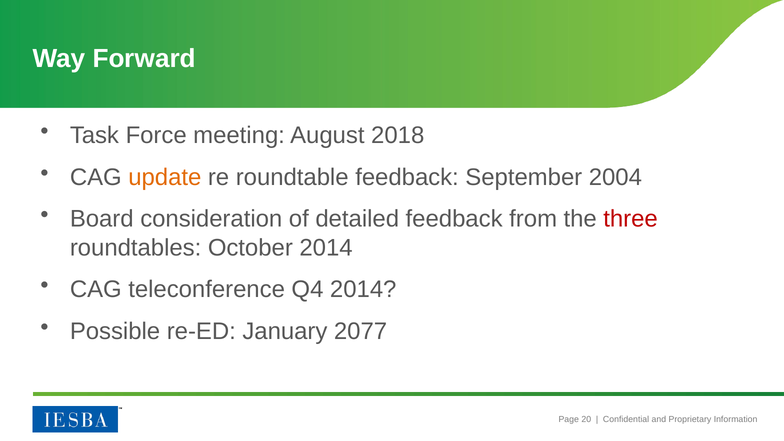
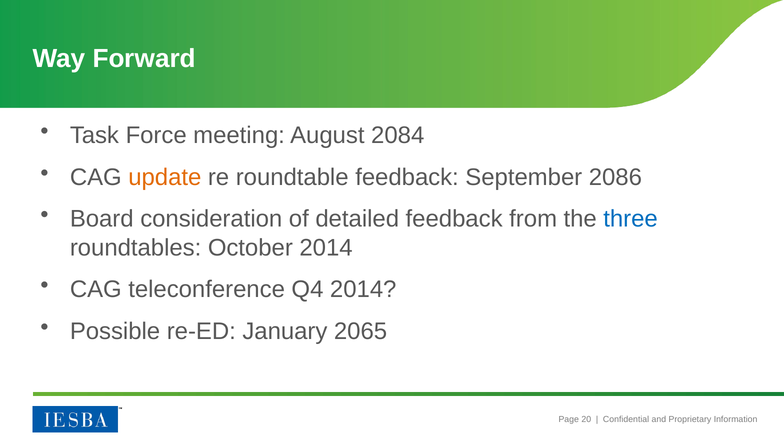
2018: 2018 -> 2084
2004: 2004 -> 2086
three colour: red -> blue
2077: 2077 -> 2065
